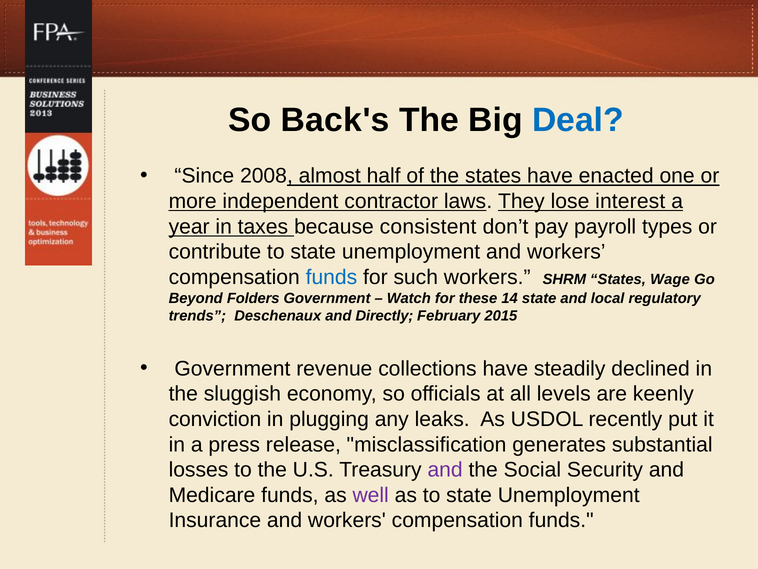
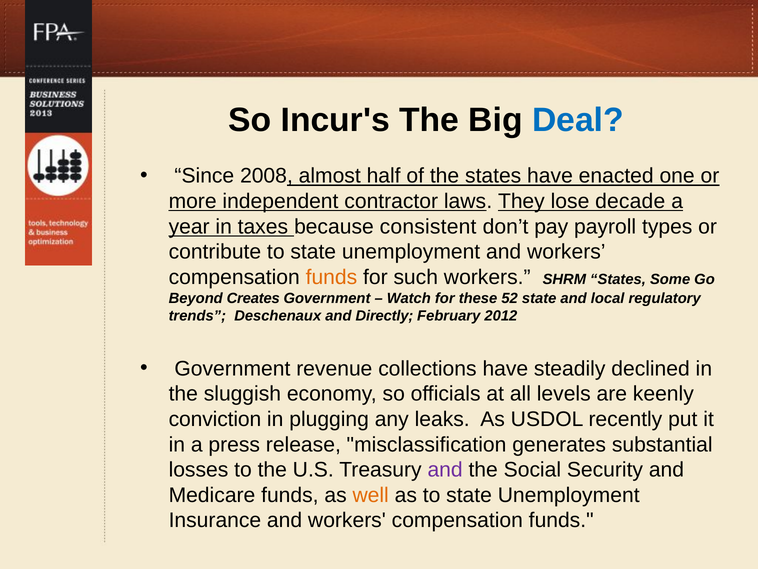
Back's: Back's -> Incur's
interest: interest -> decade
funds at (331, 277) colour: blue -> orange
Wage: Wage -> Some
Folders: Folders -> Creates
14: 14 -> 52
2015: 2015 -> 2012
well colour: purple -> orange
